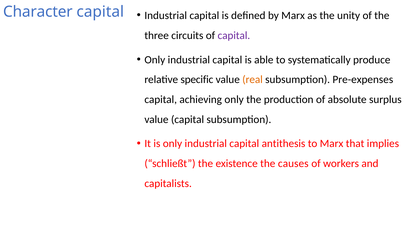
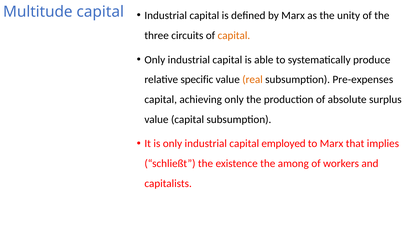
Character: Character -> Multitude
capital at (234, 36) colour: purple -> orange
antithesis: antithesis -> employed
causes: causes -> among
